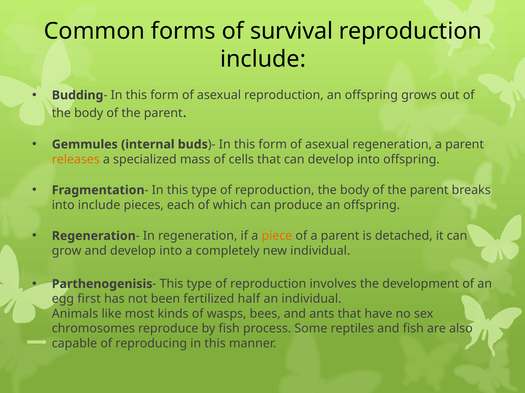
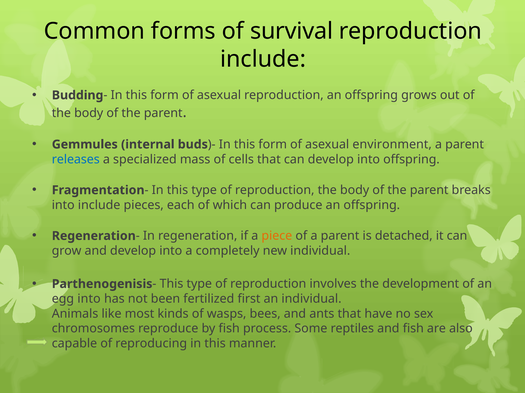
asexual regeneration: regeneration -> environment
releases colour: orange -> blue
egg first: first -> into
half: half -> first
